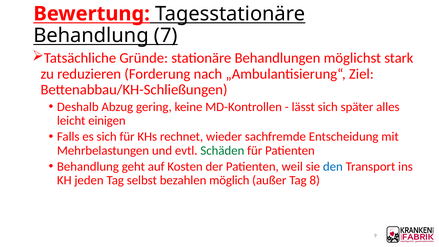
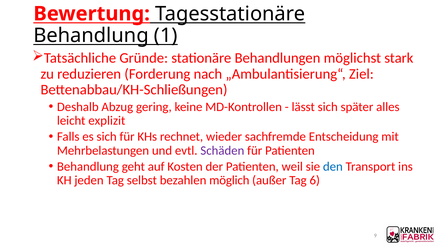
7: 7 -> 1
einigen: einigen -> explizit
Schäden colour: green -> purple
8: 8 -> 6
